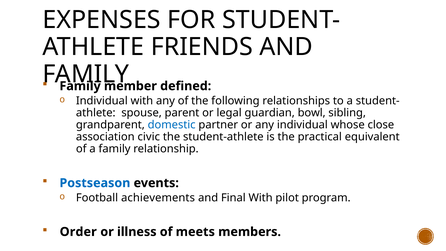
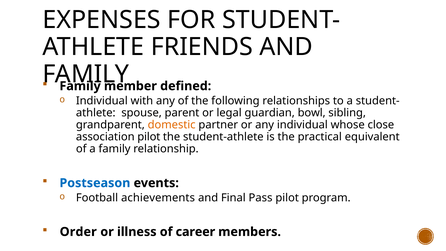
domestic colour: blue -> orange
association civic: civic -> pilot
Final With: With -> Pass
meets: meets -> career
